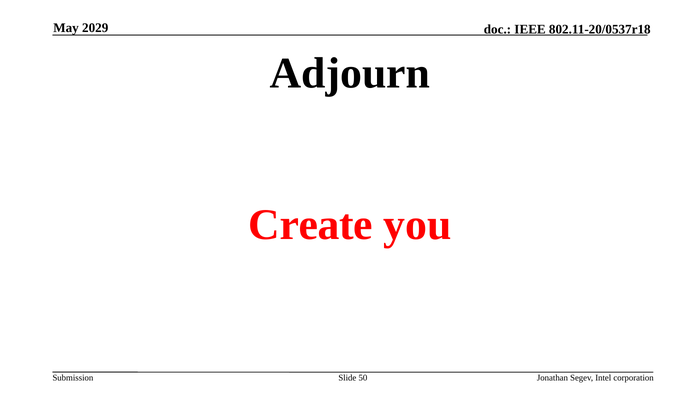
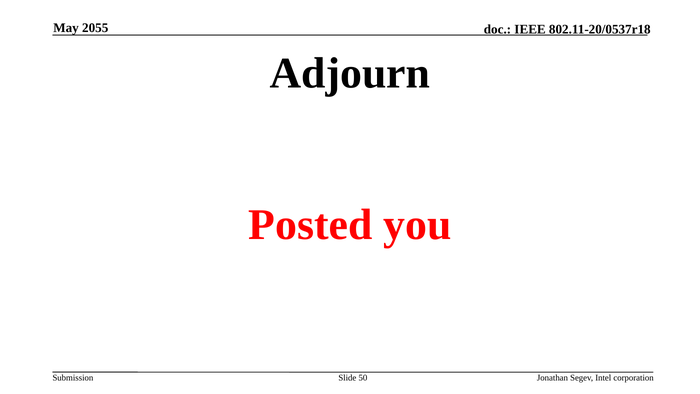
2029: 2029 -> 2055
Create: Create -> Posted
